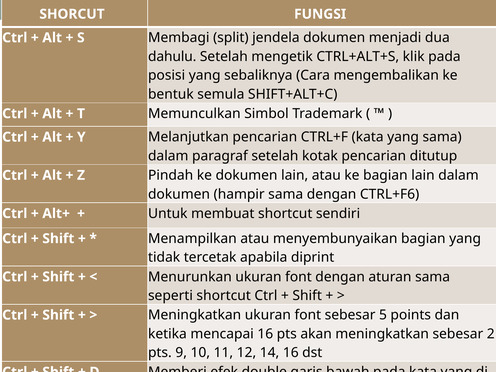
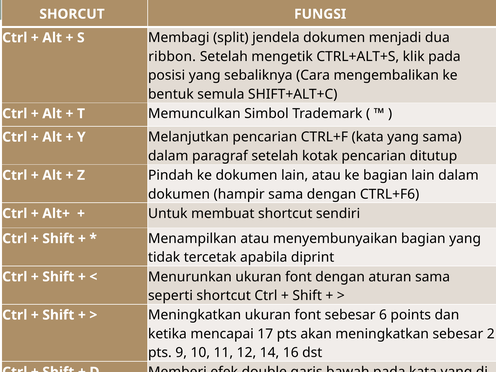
dahulu: dahulu -> ribbon
5: 5 -> 6
mencapai 16: 16 -> 17
